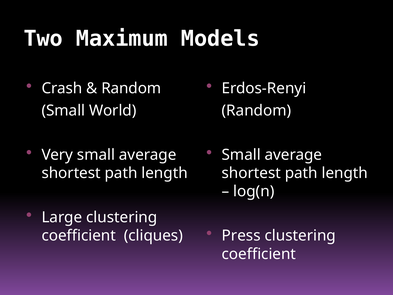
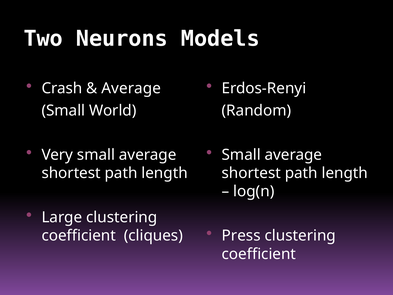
Maximum: Maximum -> Neurons
Random at (131, 88): Random -> Average
